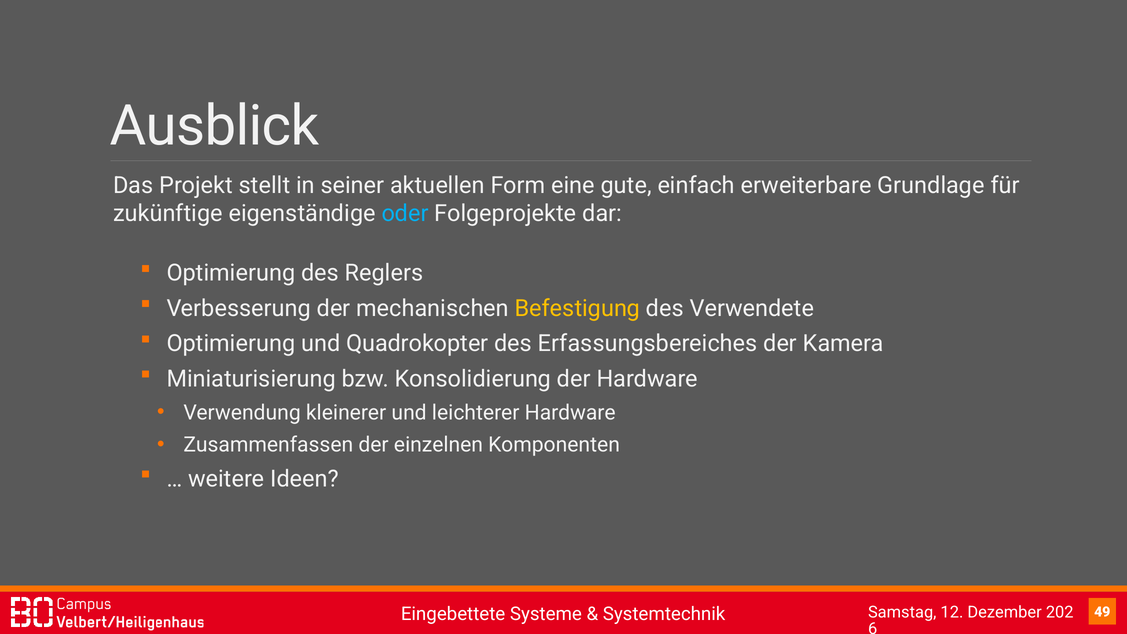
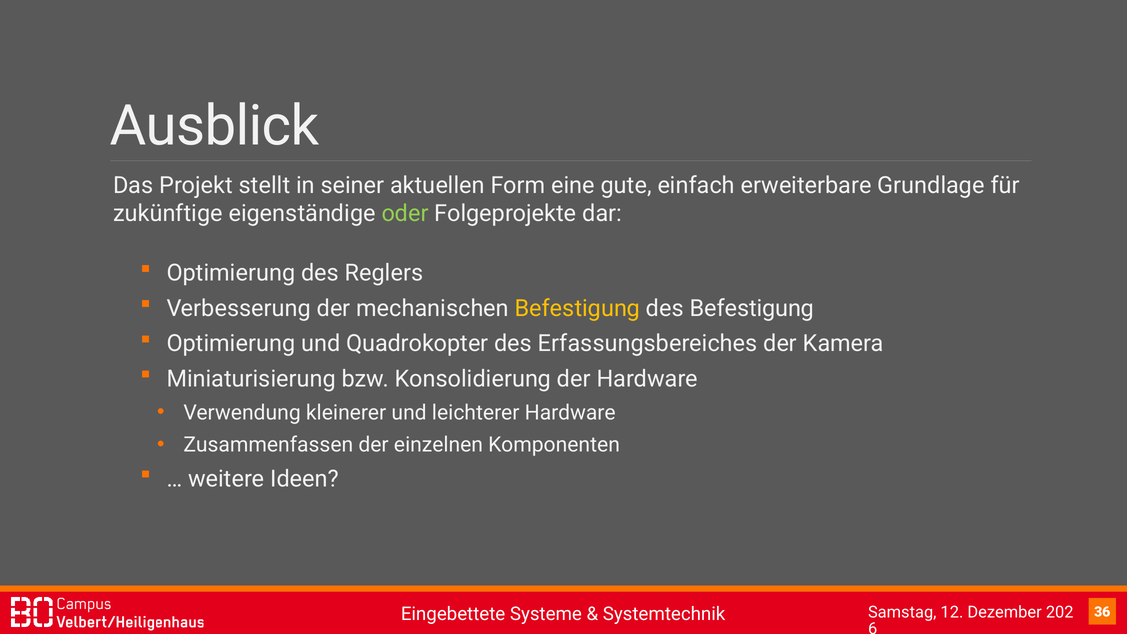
oder colour: light blue -> light green
des Verwendete: Verwendete -> Befestigung
49: 49 -> 36
